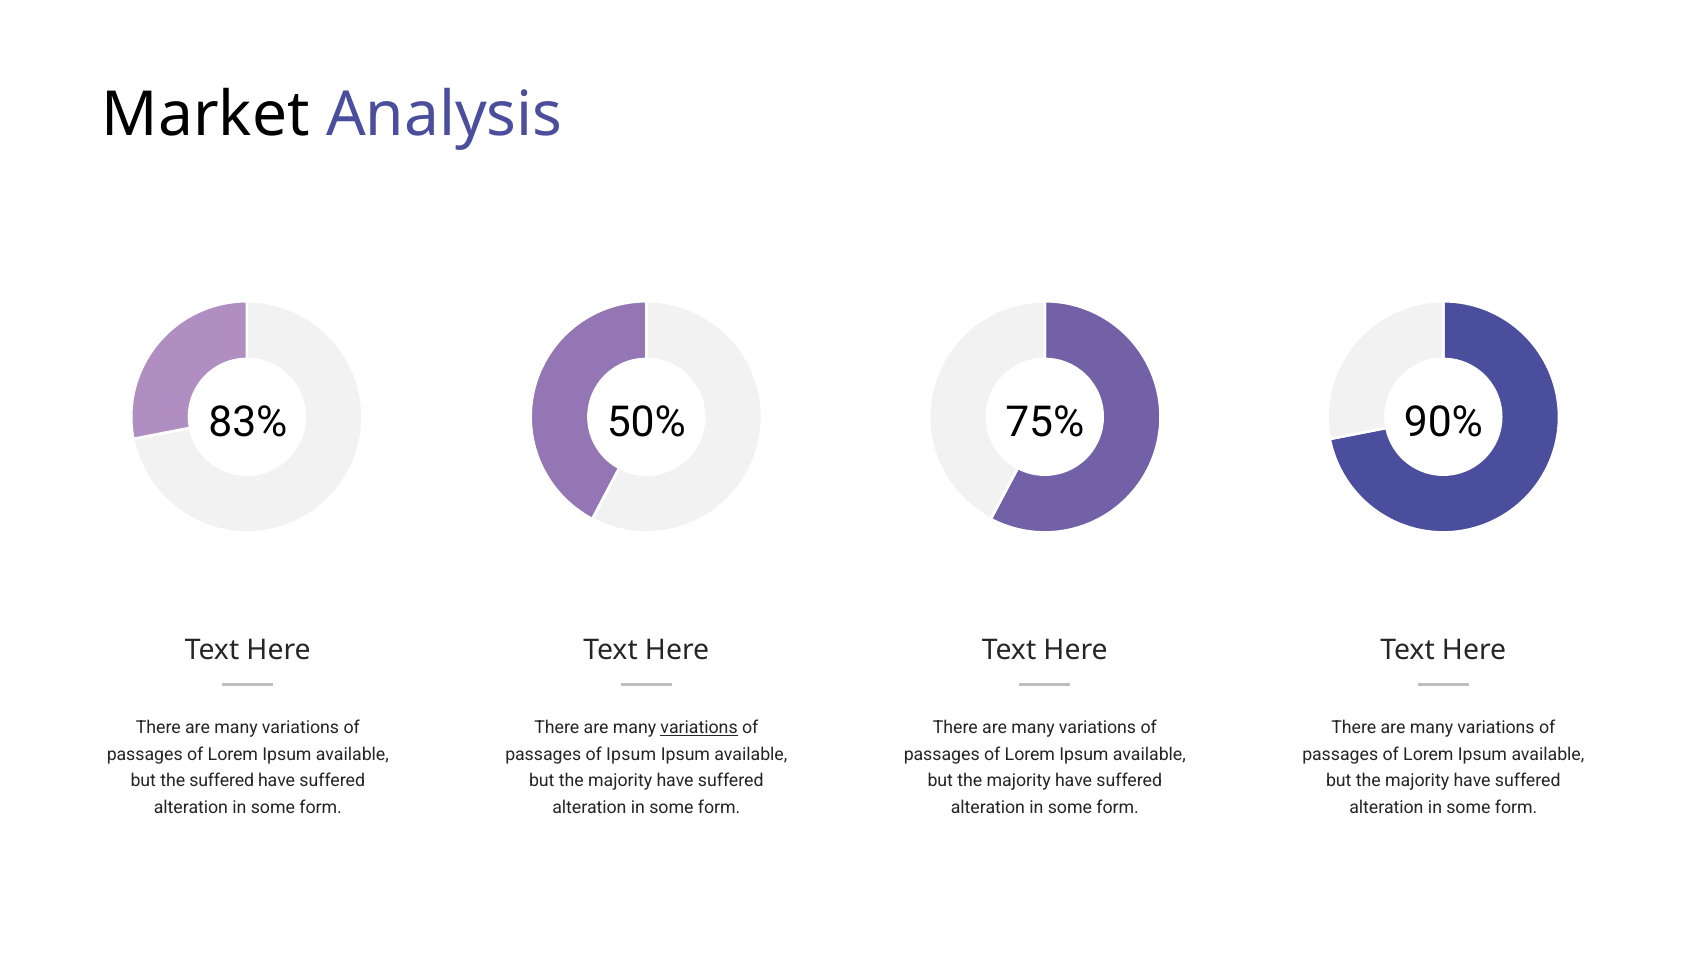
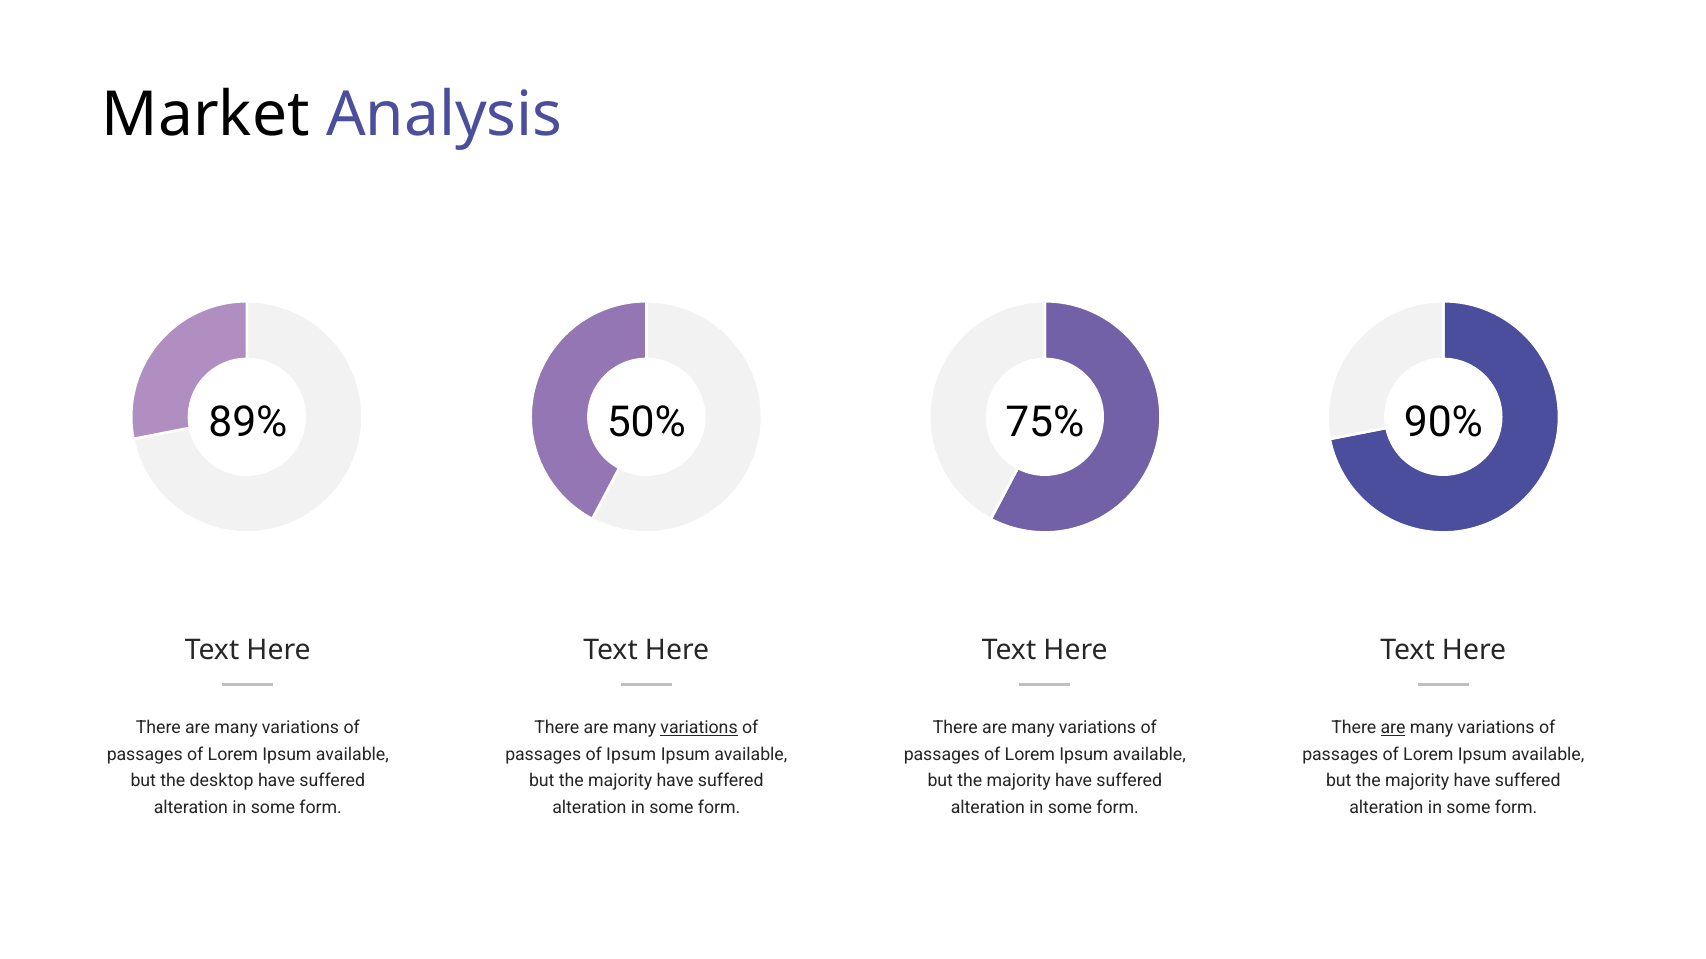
83%: 83% -> 89%
are at (1393, 728) underline: none -> present
the suffered: suffered -> desktop
